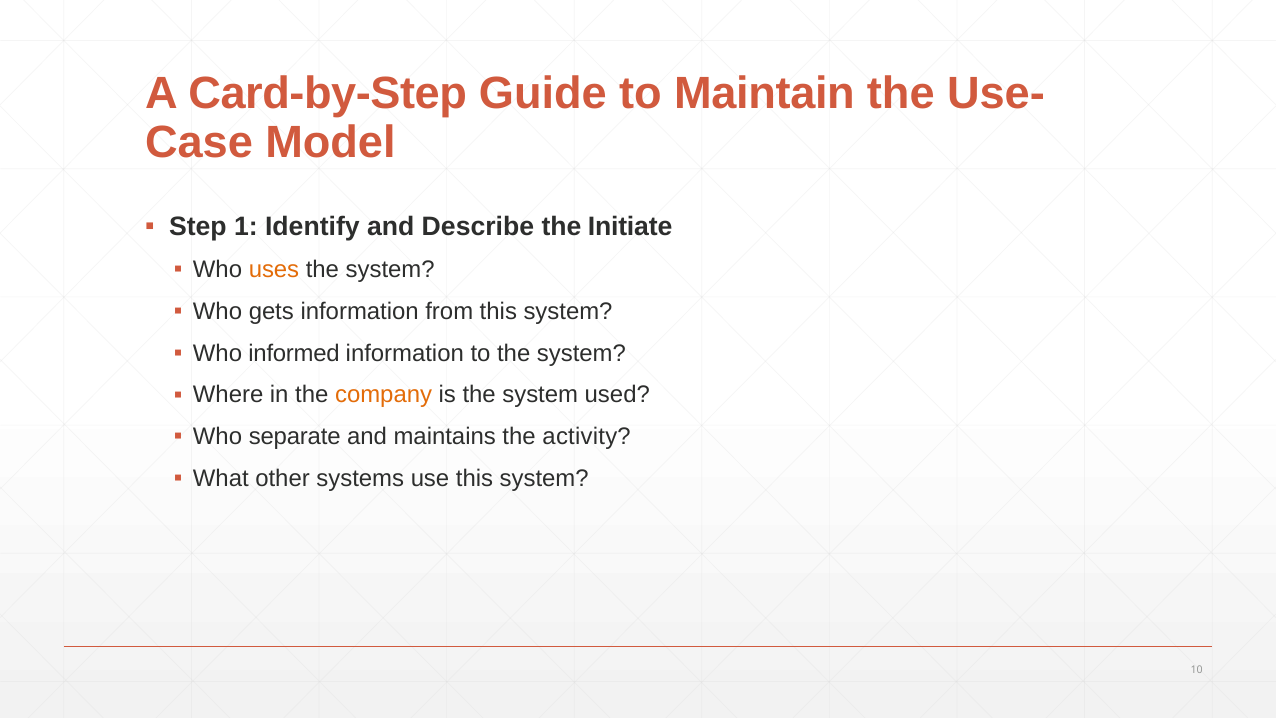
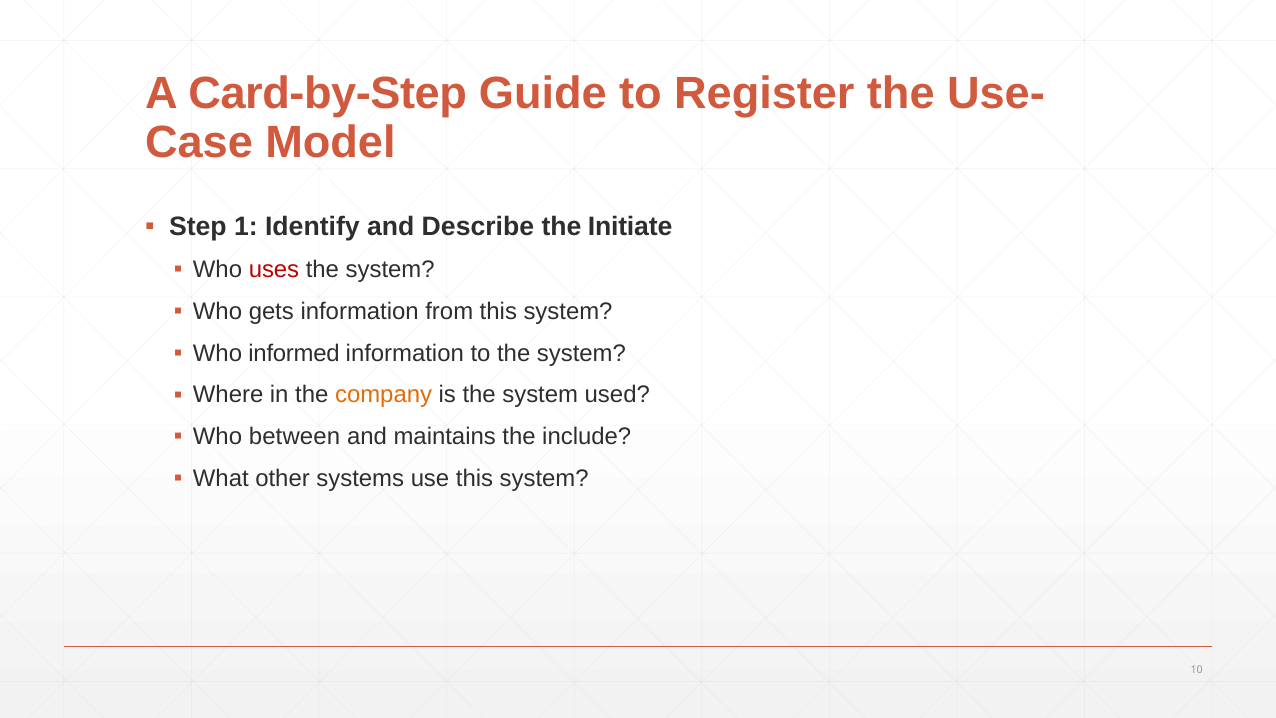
Maintain: Maintain -> Register
uses colour: orange -> red
separate: separate -> between
activity: activity -> include
